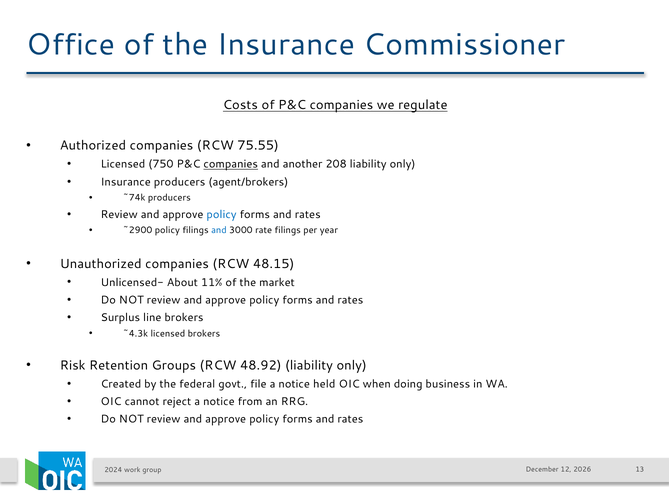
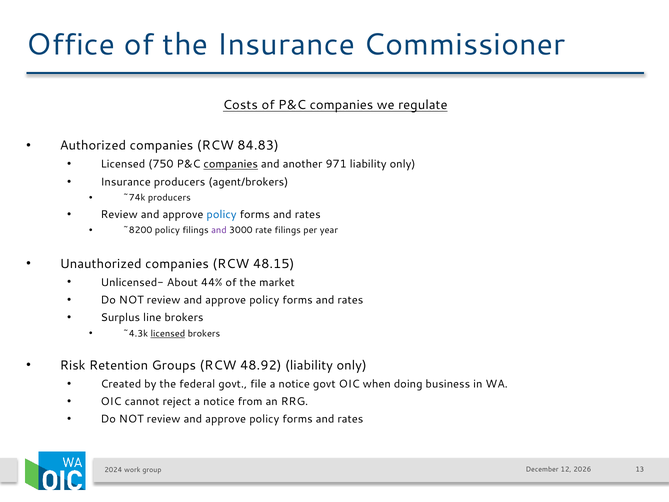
75.55: 75.55 -> 84.83
208: 208 -> 971
~2900: ~2900 -> ~8200
and at (219, 230) colour: blue -> purple
11%: 11% -> 44%
licensed at (168, 333) underline: none -> present
notice held: held -> govt
